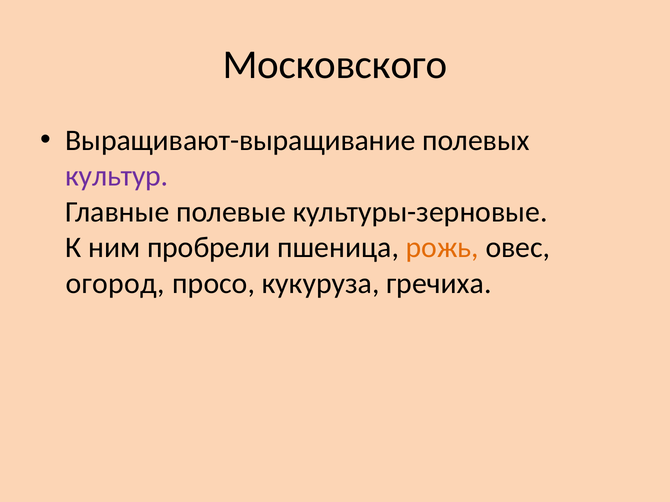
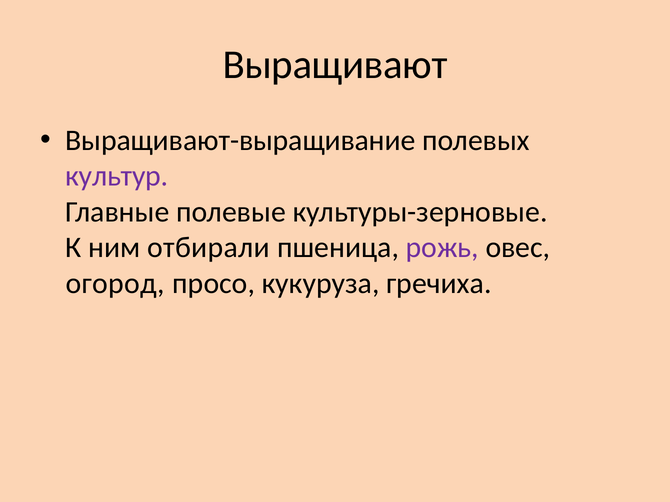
Московского: Московского -> Выращивают
пробрели: пробрели -> отбирали
рожь colour: orange -> purple
